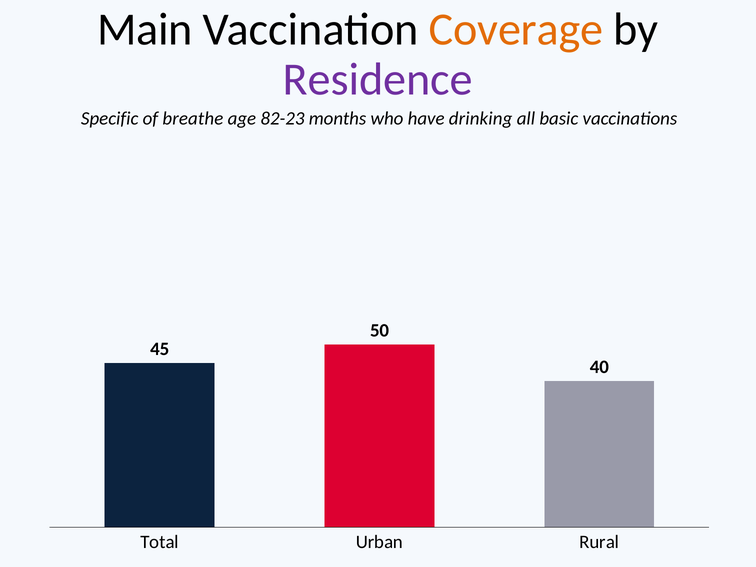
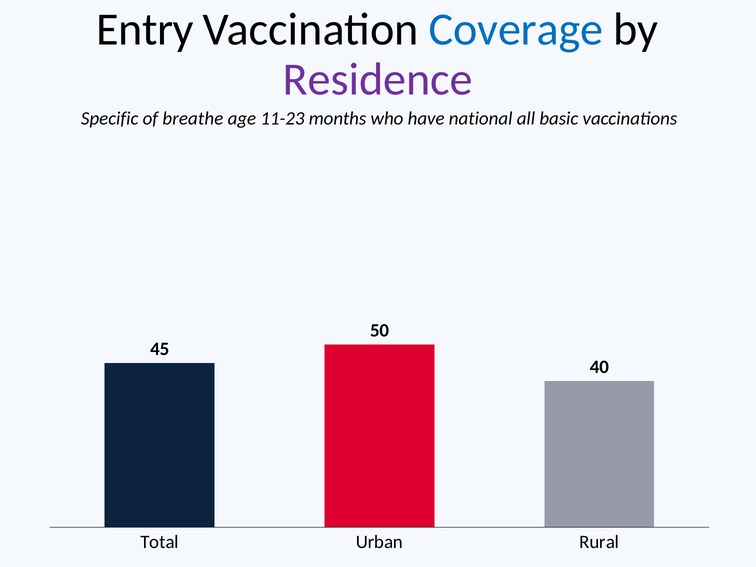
Main: Main -> Entry
Coverage colour: orange -> blue
82-23: 82-23 -> 11-23
drinking: drinking -> national
